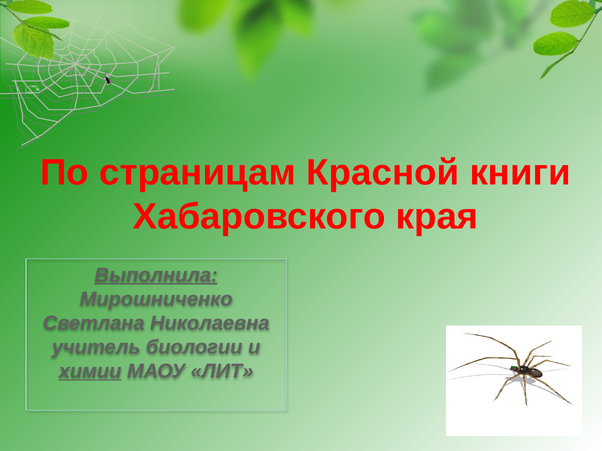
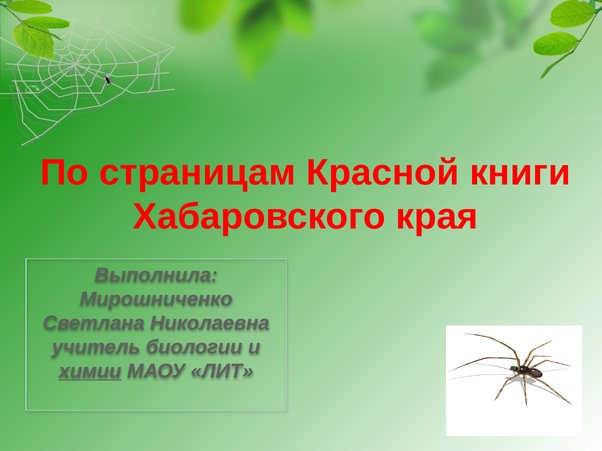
Выполнила underline: present -> none
